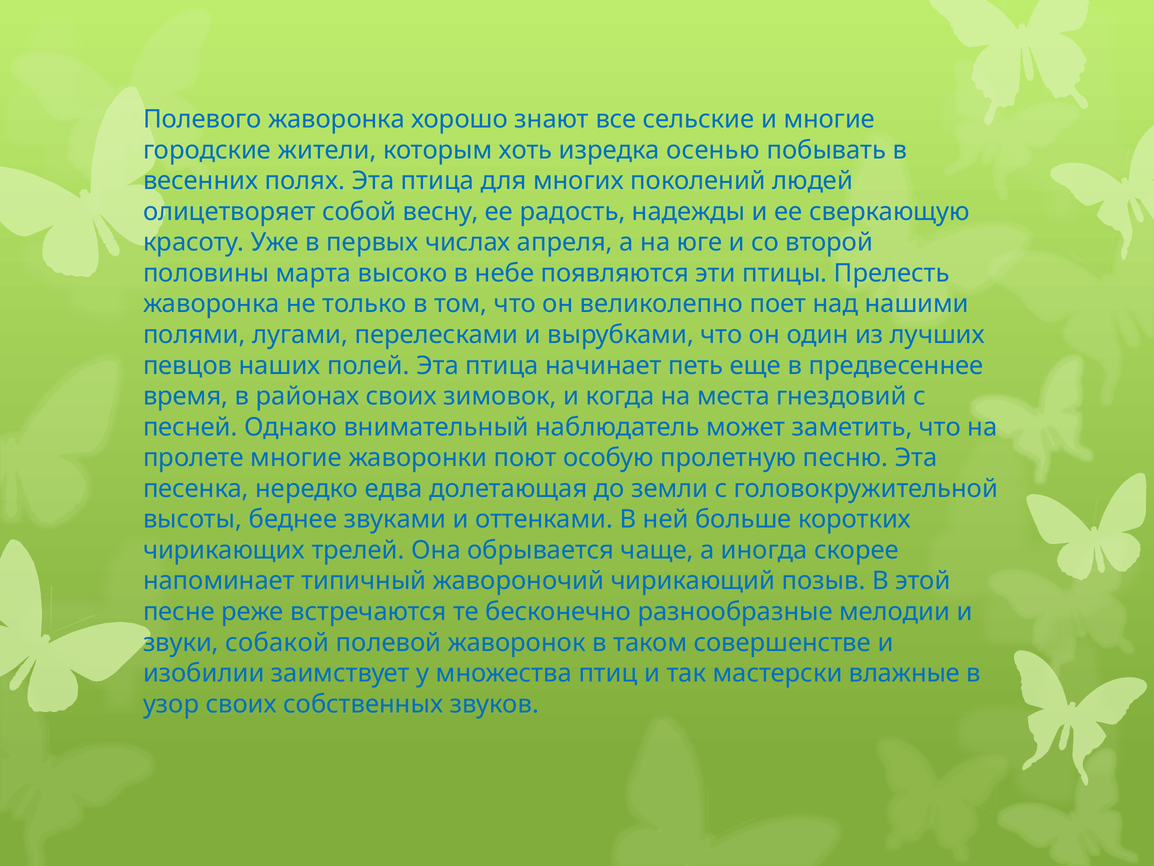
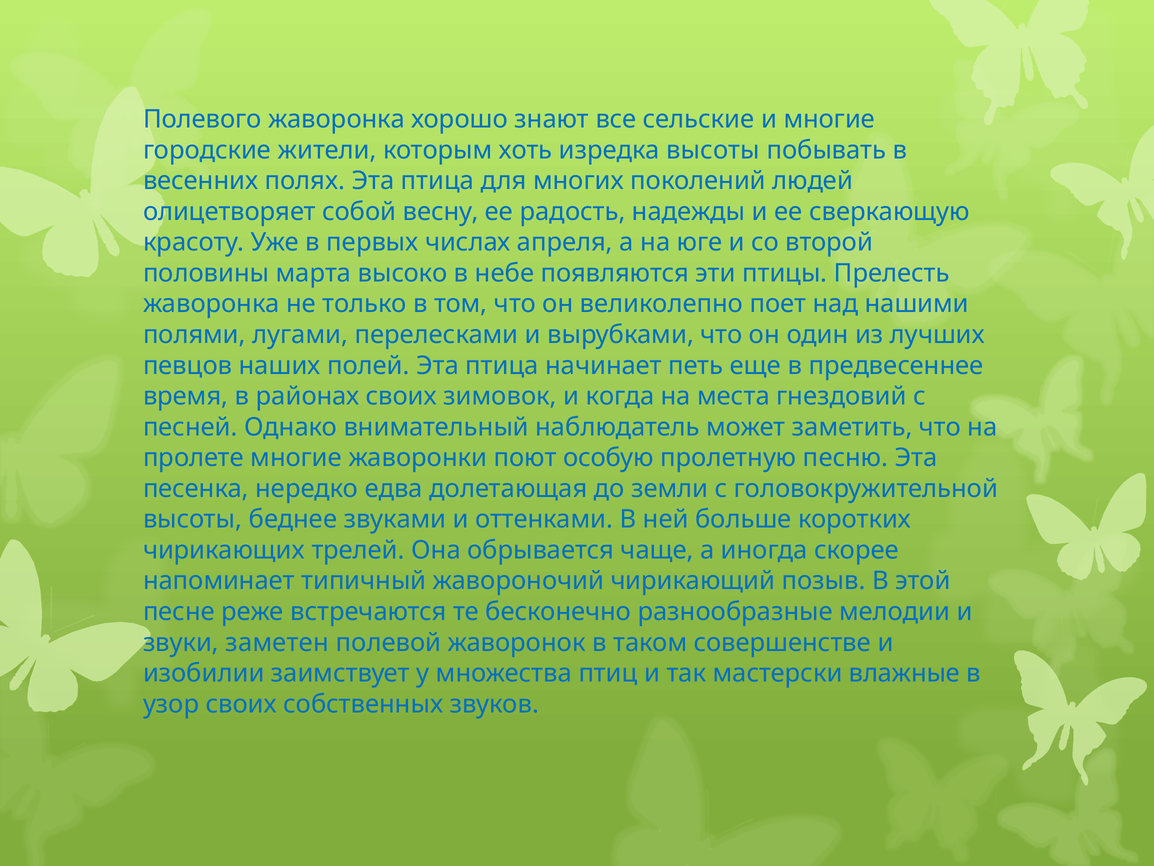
изредка осенью: осенью -> высоты
собакой: собакой -> заметен
